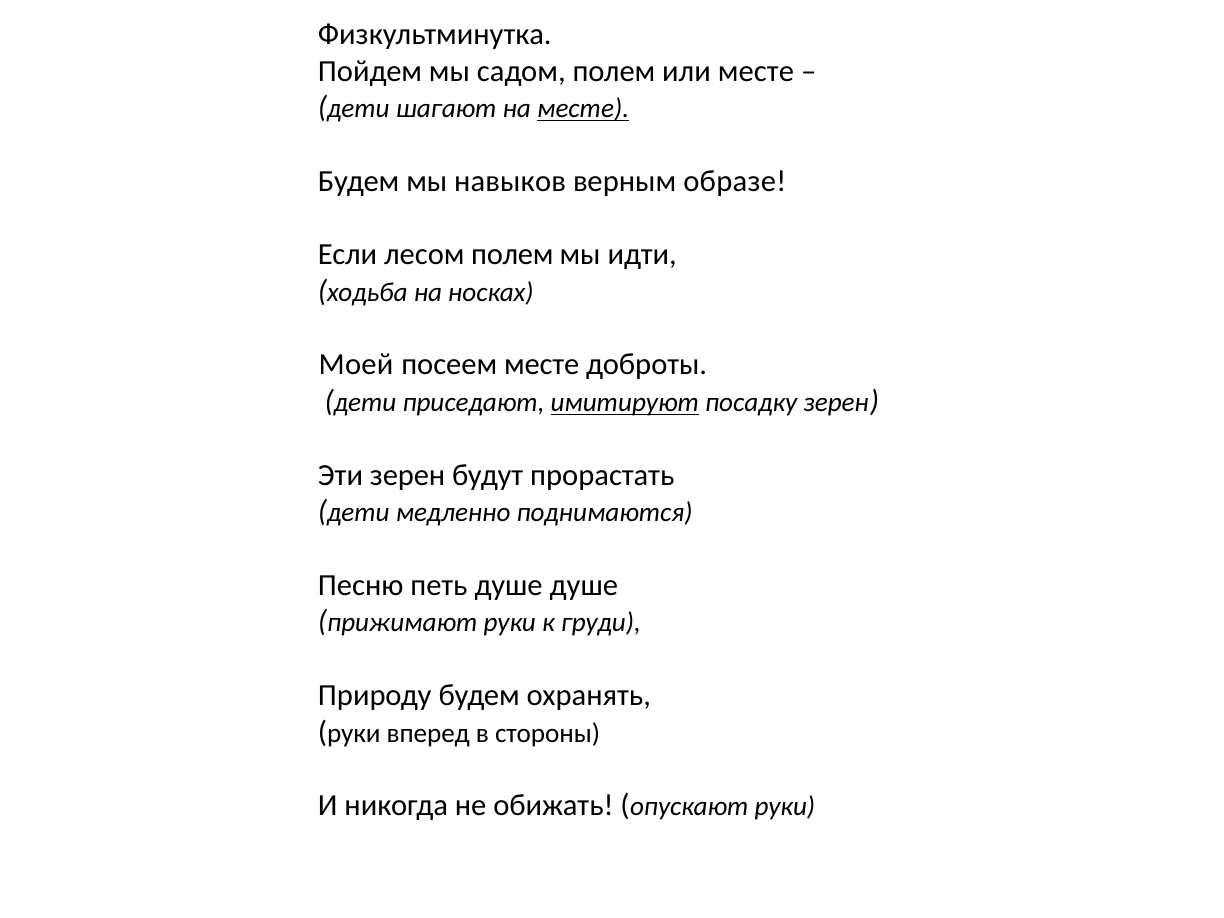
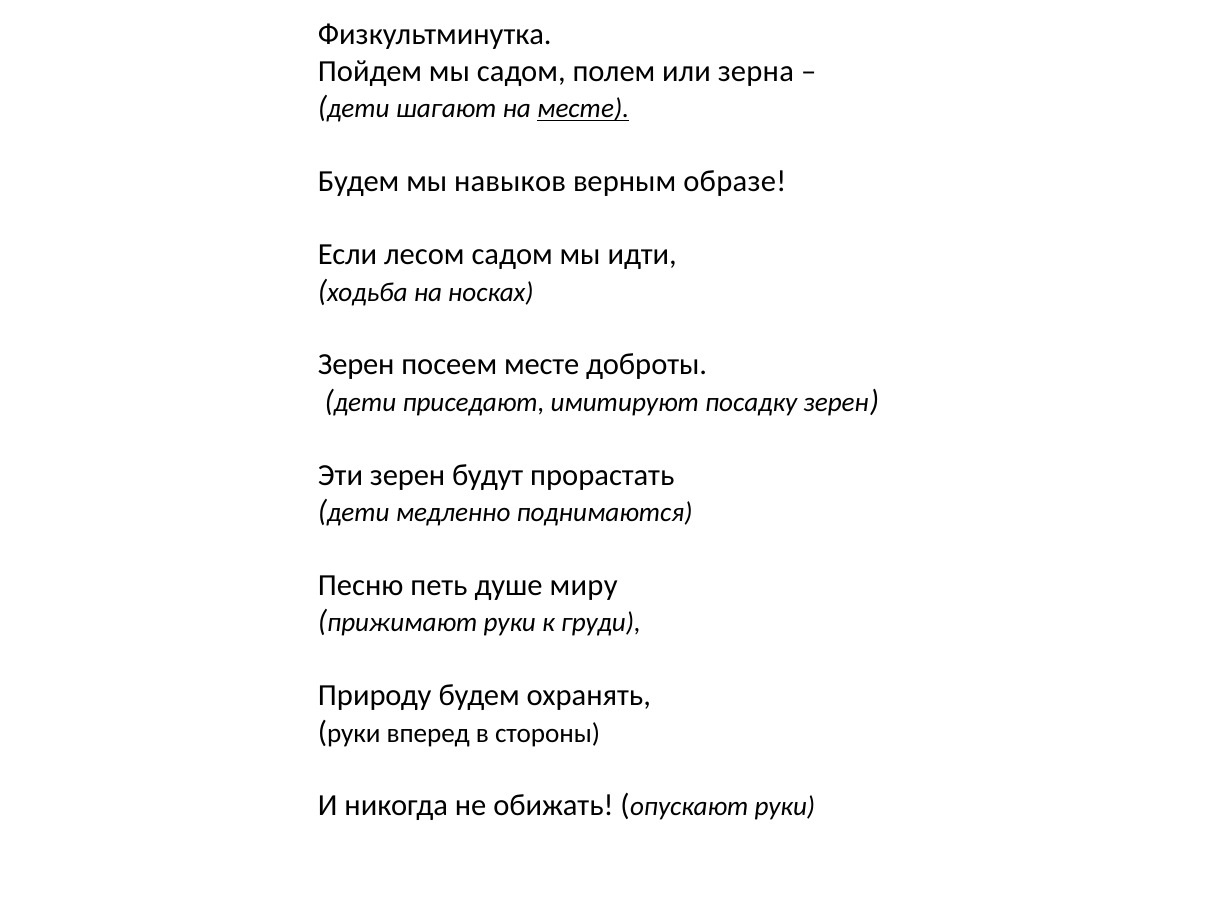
или месте: месте -> зерна
лесом полем: полем -> садом
Моей at (356, 365): Моей -> Зерен
имитируют underline: present -> none
душе душе: душе -> миру
